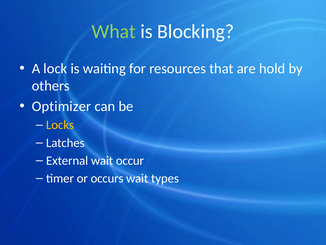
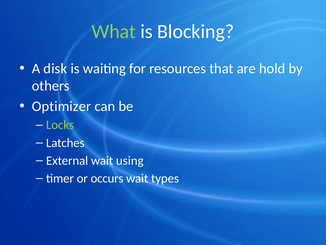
lock: lock -> disk
Locks colour: yellow -> light green
occur: occur -> using
